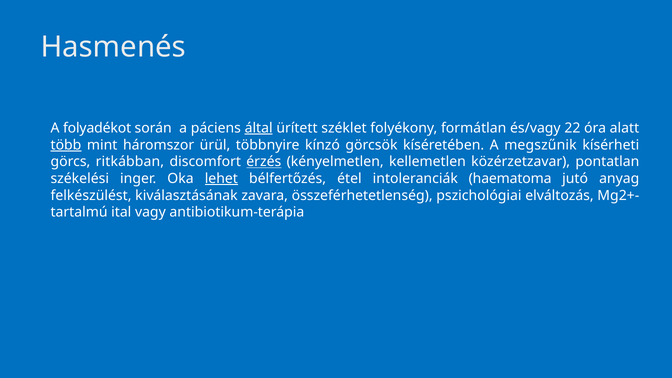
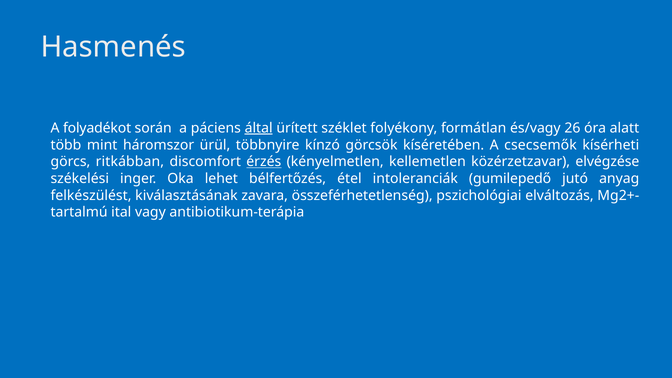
22: 22 -> 26
több underline: present -> none
megszűnik: megszűnik -> csecsemők
pontatlan: pontatlan -> elvégzése
lehet underline: present -> none
haematoma: haematoma -> gumilepedő
